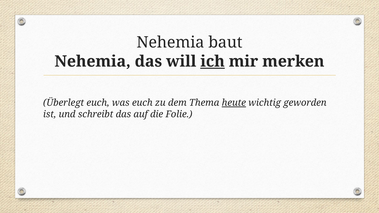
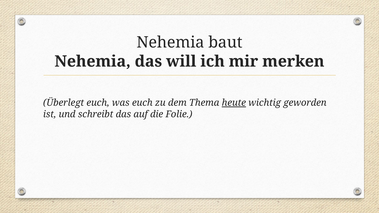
ich underline: present -> none
